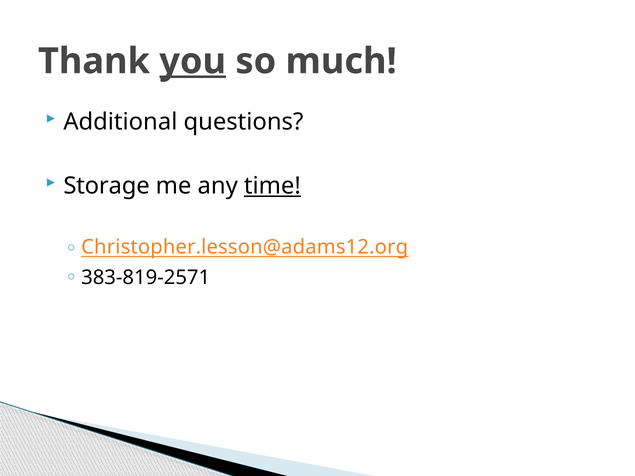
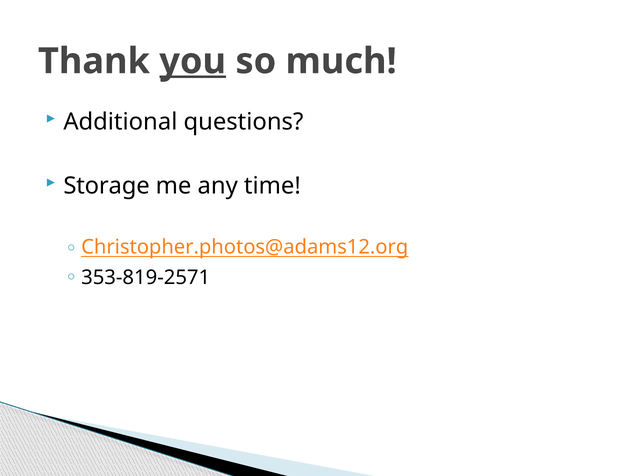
time underline: present -> none
Christopher.lesson@adams12.org: Christopher.lesson@adams12.org -> Christopher.photos@adams12.org
383-819-2571: 383-819-2571 -> 353-819-2571
